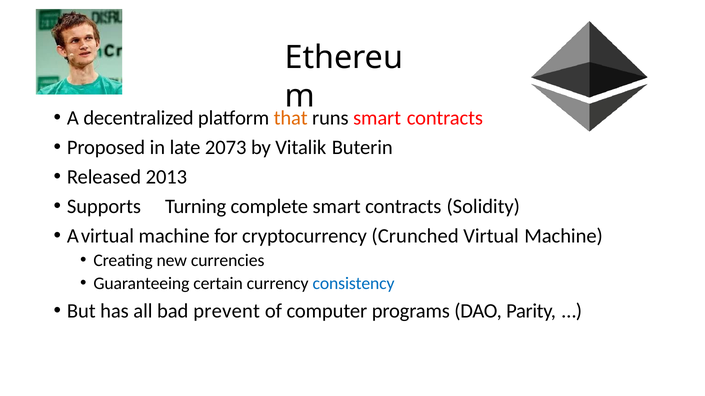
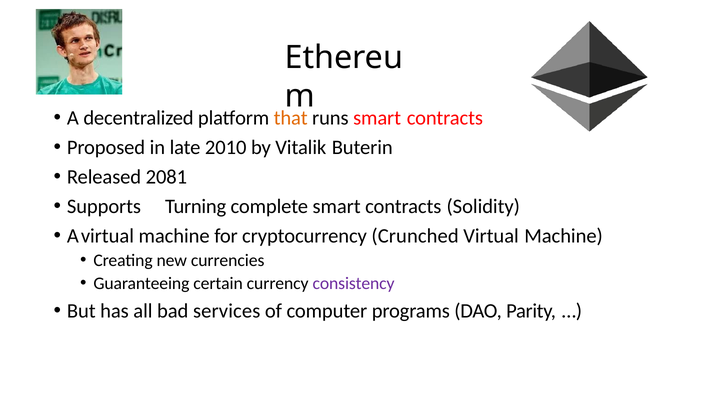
2073: 2073 -> 2010
2013: 2013 -> 2081
consistency colour: blue -> purple
prevent: prevent -> services
